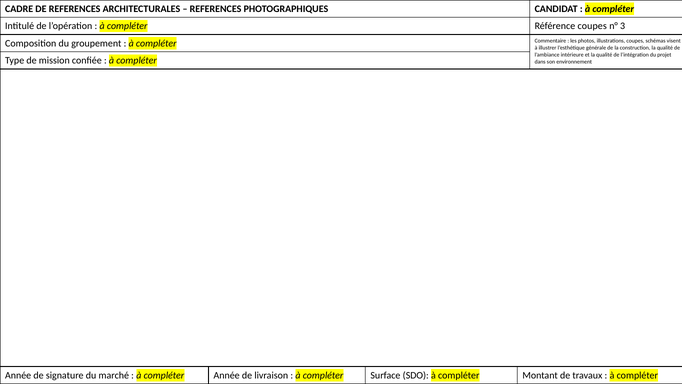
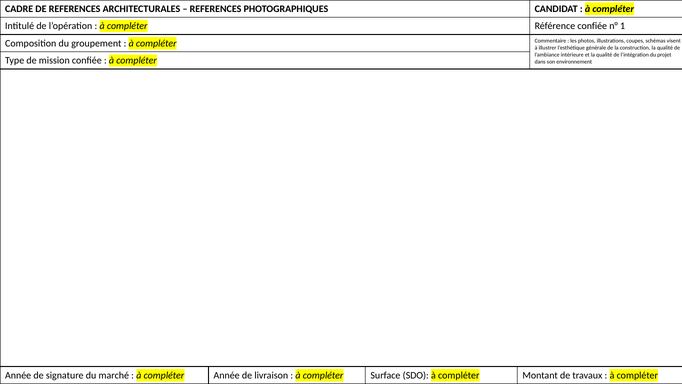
Référence coupes: coupes -> confiée
3: 3 -> 1
